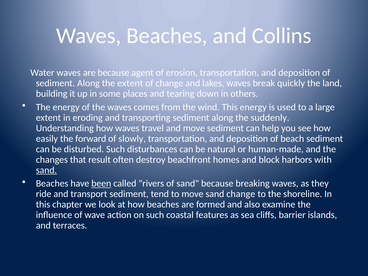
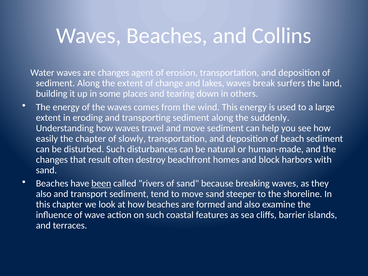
are because: because -> changes
quickly: quickly -> surfers
the forward: forward -> chapter
sand at (46, 170) underline: present -> none
ride at (44, 194): ride -> also
sand change: change -> steeper
